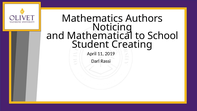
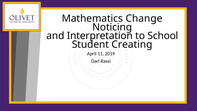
Authors: Authors -> Change
Mathematical: Mathematical -> Interpretation
